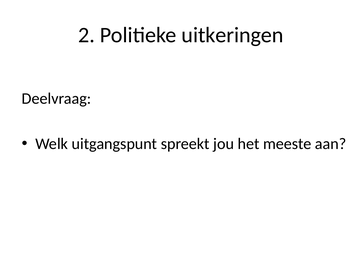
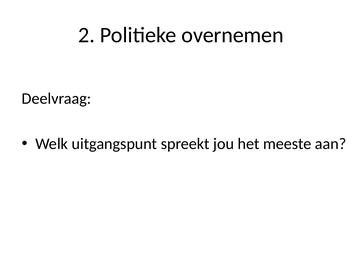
uitkeringen: uitkeringen -> overnemen
